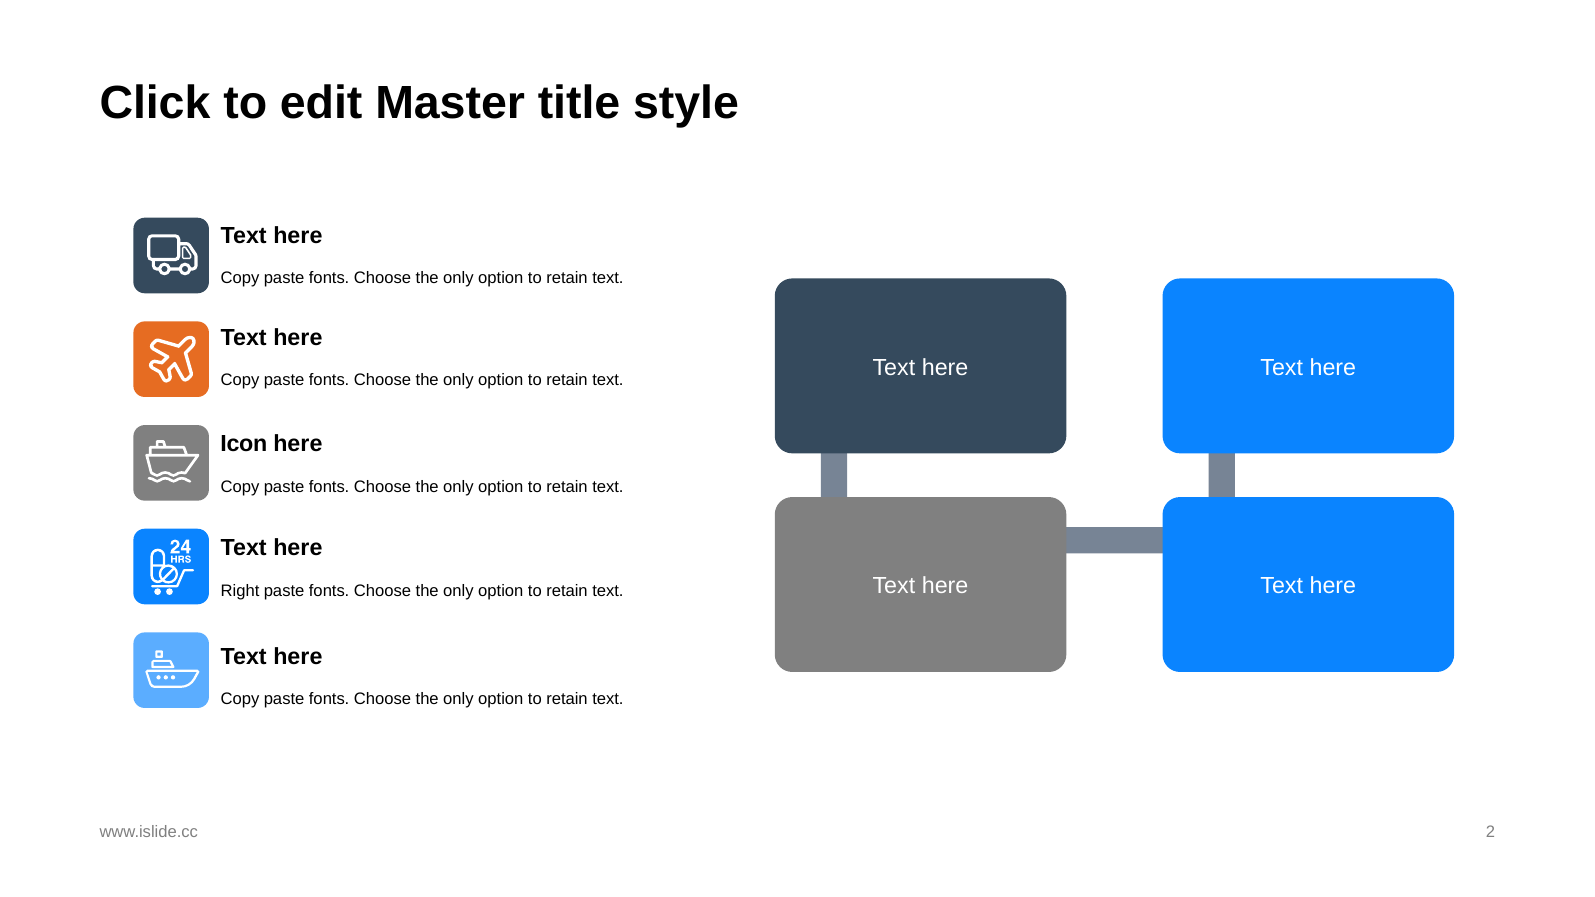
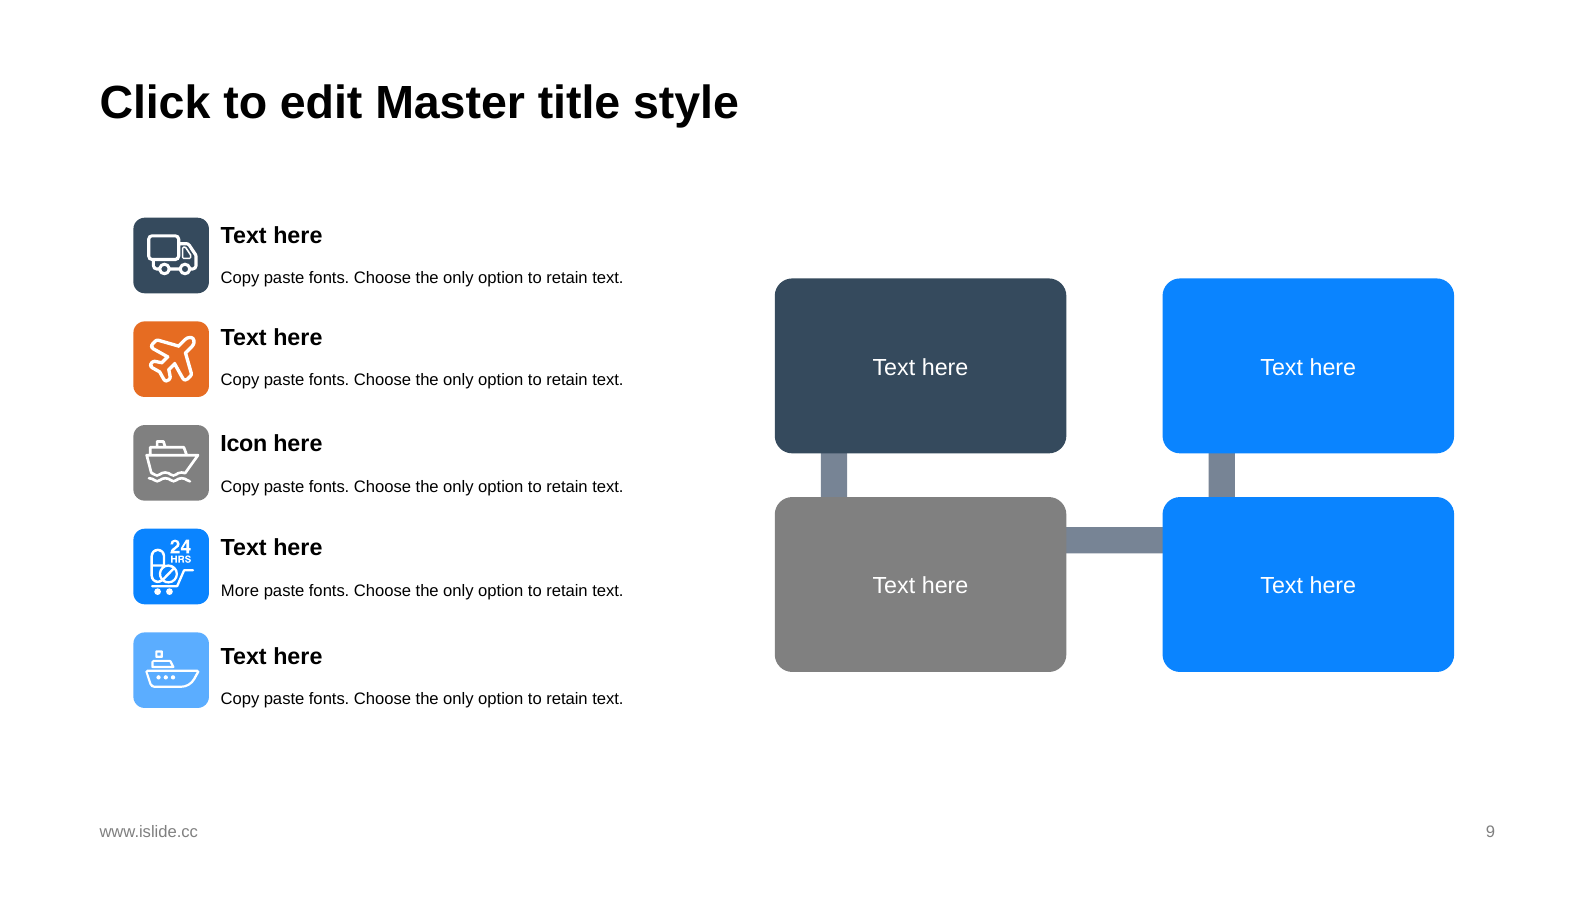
Right: Right -> More
2: 2 -> 9
